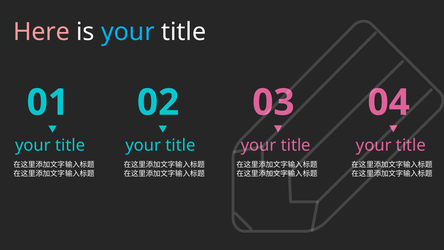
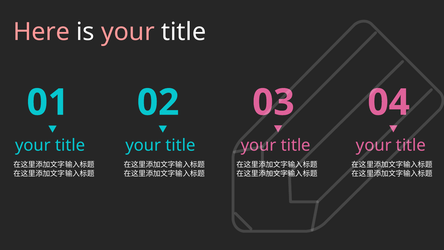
your at (128, 32) colour: light blue -> pink
